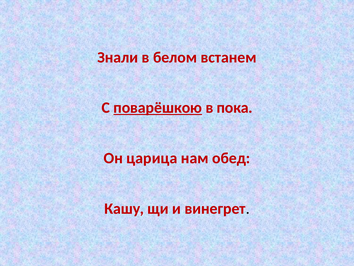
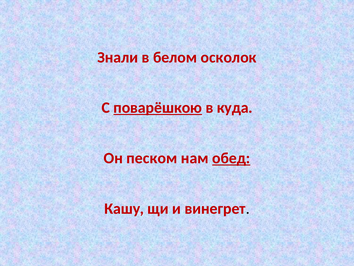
встанем: встанем -> осколок
пока: пока -> куда
царица: царица -> песком
обед underline: none -> present
